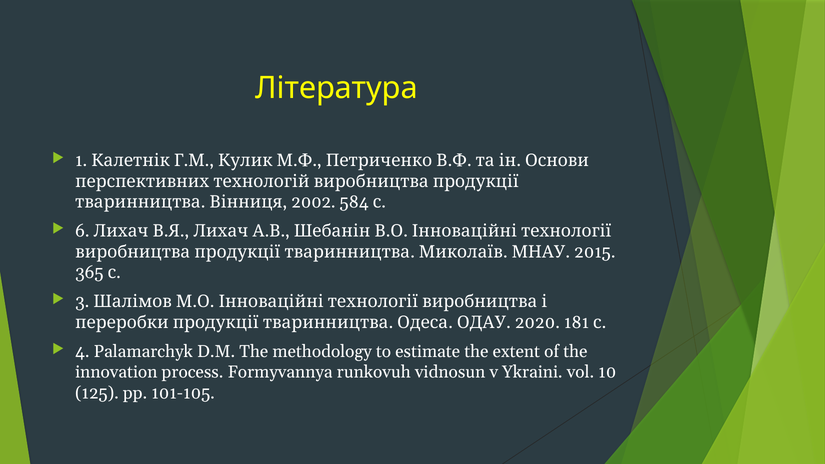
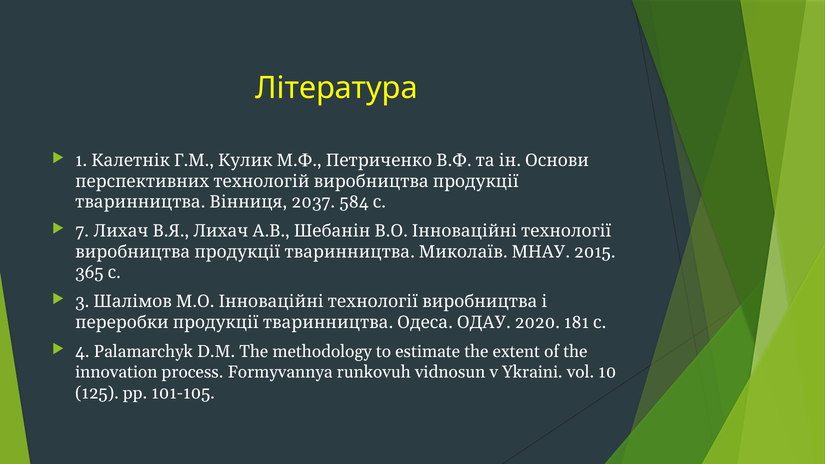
2002: 2002 -> 2037
6: 6 -> 7
